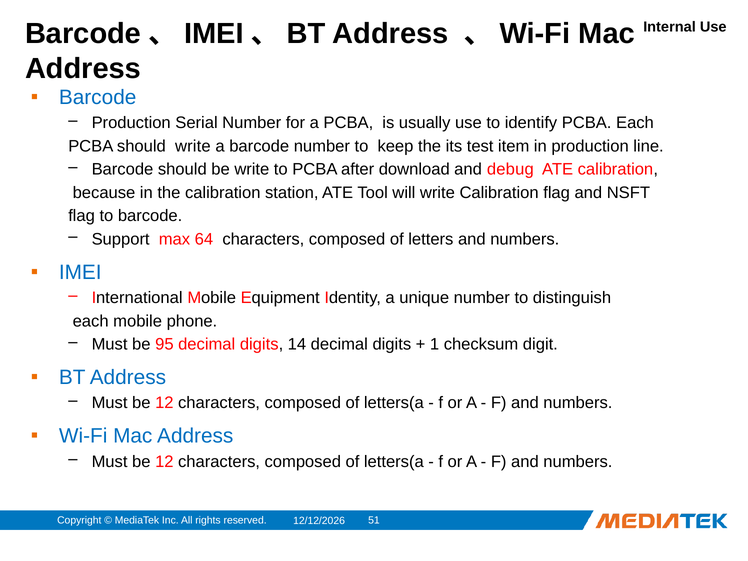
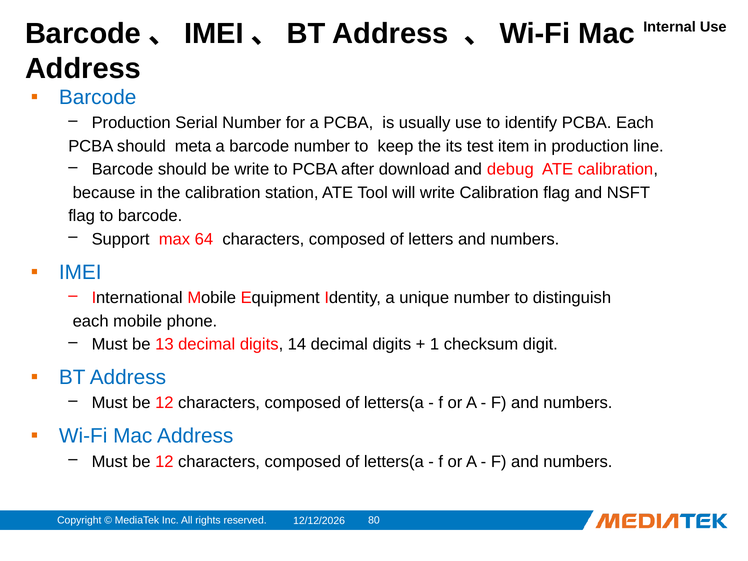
should write: write -> meta
95: 95 -> 13
51: 51 -> 80
